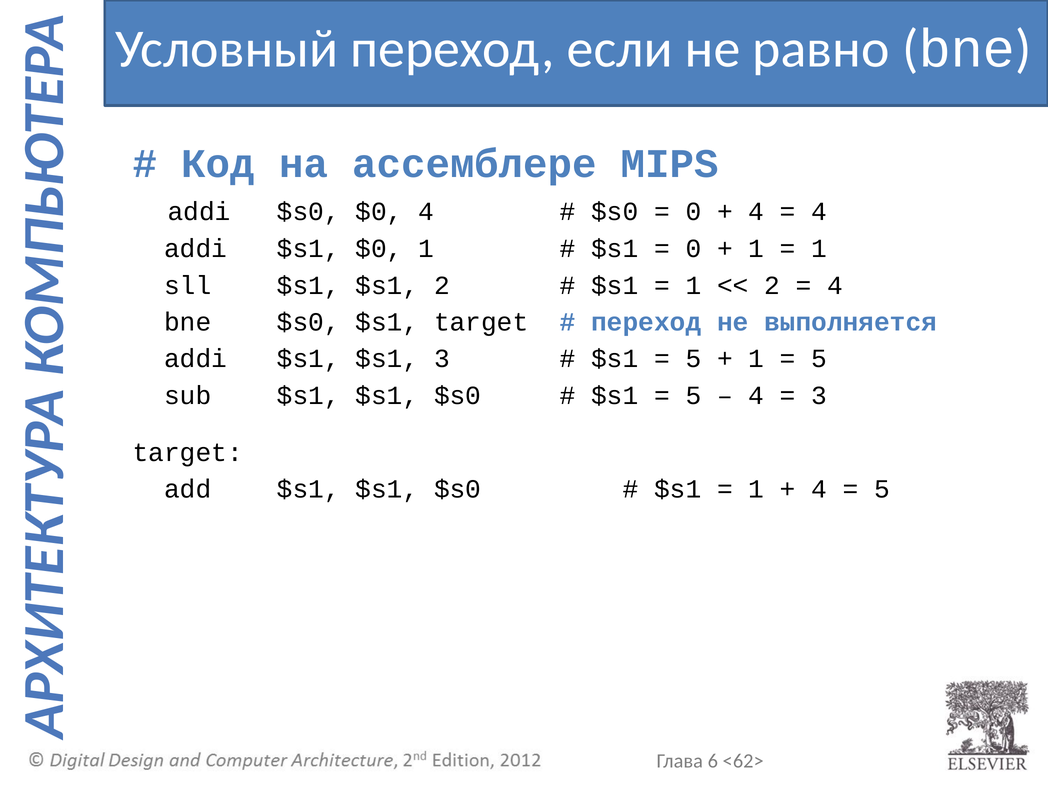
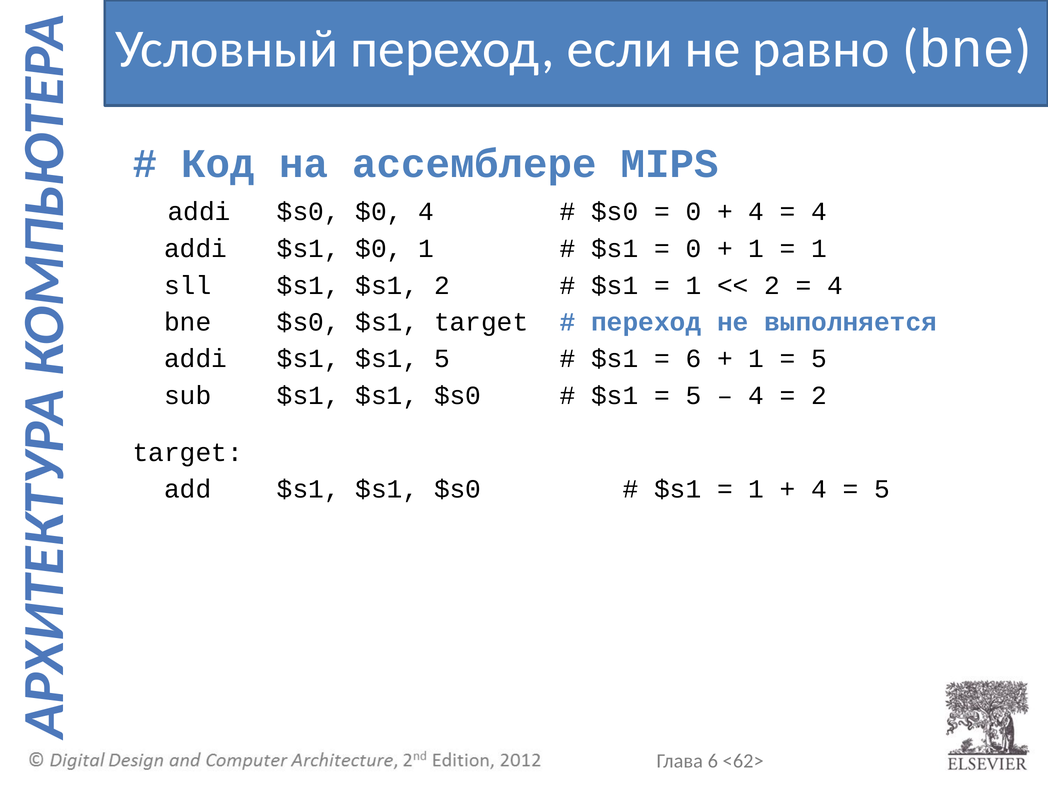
$s1 3: 3 -> 5
5 at (693, 359): 5 -> 6
3 at (819, 395): 3 -> 2
